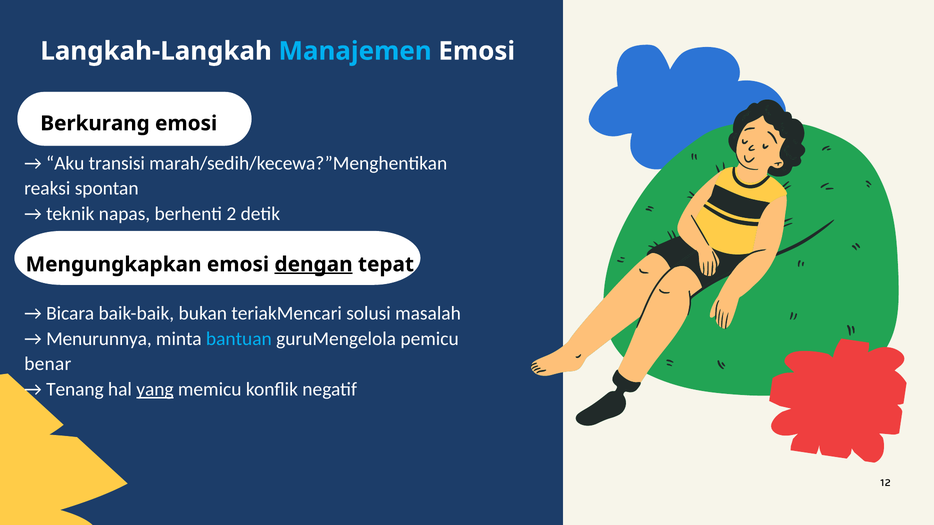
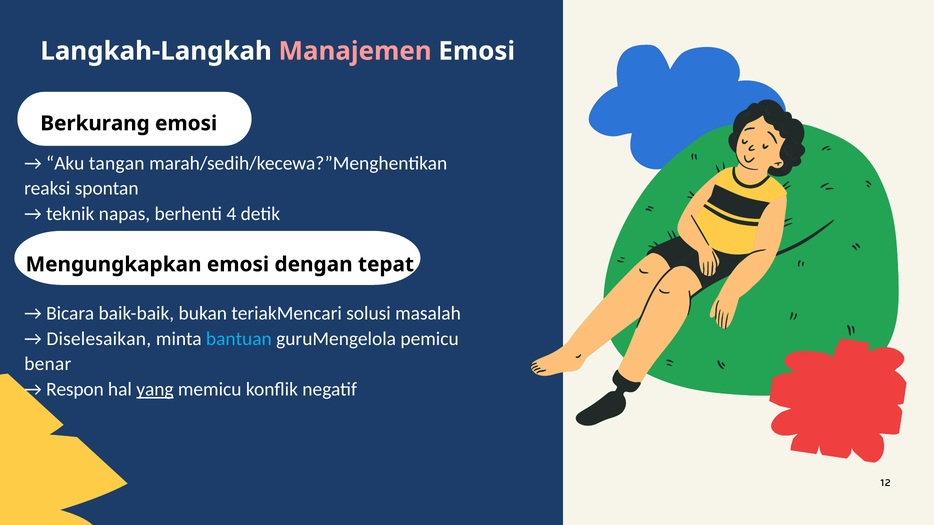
Manajemen colour: light blue -> pink
transisi: transisi -> tangan
2: 2 -> 4
dengan underline: present -> none
Menurunnya: Menurunnya -> Diselesaikan
Tenang: Tenang -> Respon
